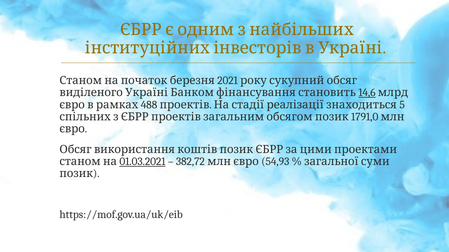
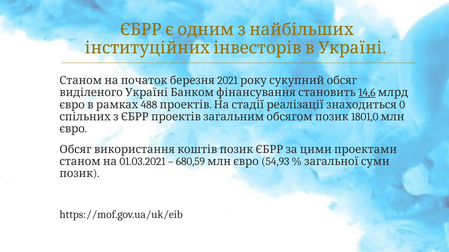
5: 5 -> 0
1791,0: 1791,0 -> 1801,0
01.03.2021 underline: present -> none
382,72: 382,72 -> 680,59
